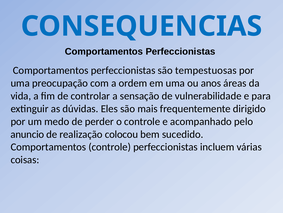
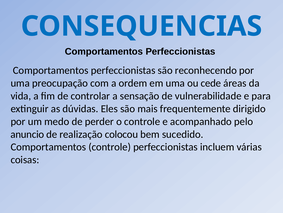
tempestuosas: tempestuosas -> reconhecendo
anos: anos -> cede
